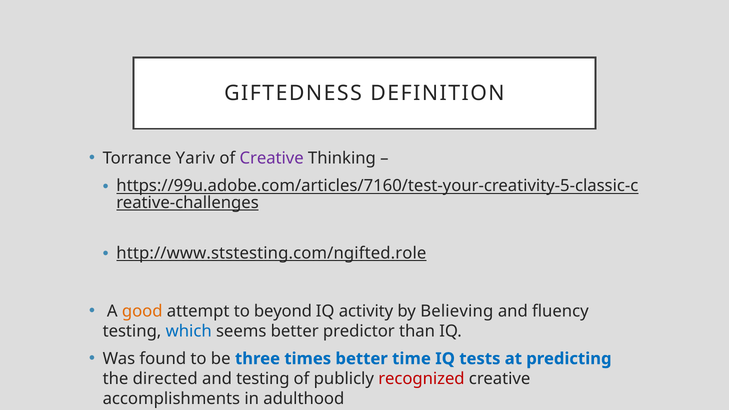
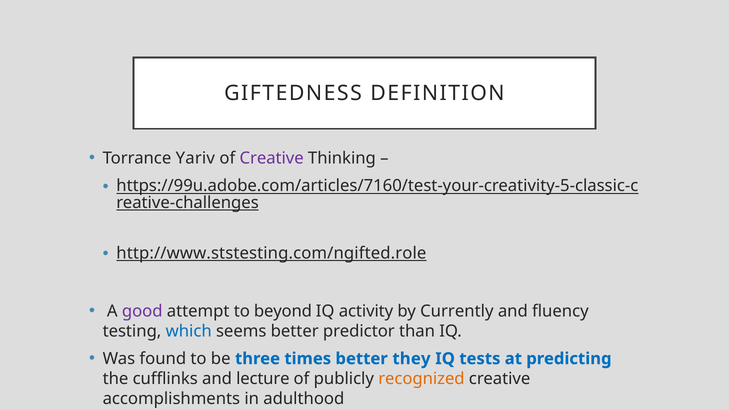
good colour: orange -> purple
Believing: Believing -> Currently
time: time -> they
directed: directed -> cufflinks
and testing: testing -> lecture
recognized colour: red -> orange
